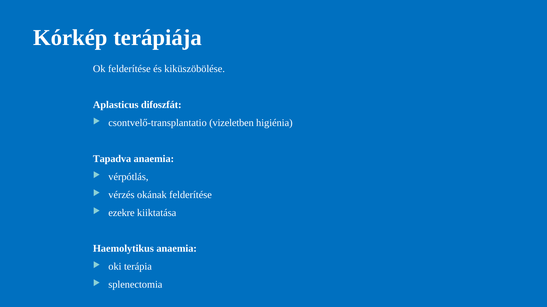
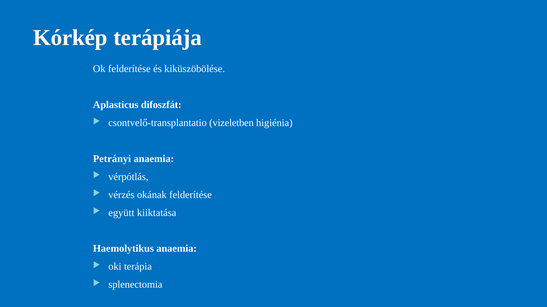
Tapadva: Tapadva -> Petrányi
ezekre: ezekre -> együtt
